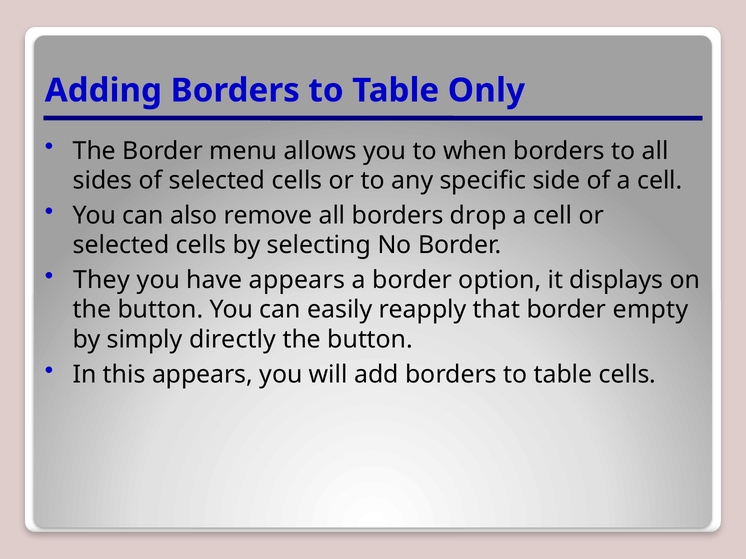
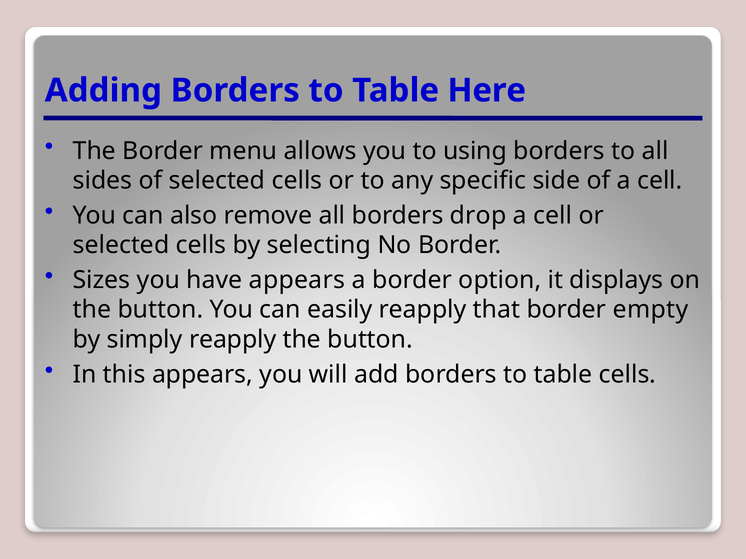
Only: Only -> Here
when: when -> using
They: They -> Sizes
simply directly: directly -> reapply
